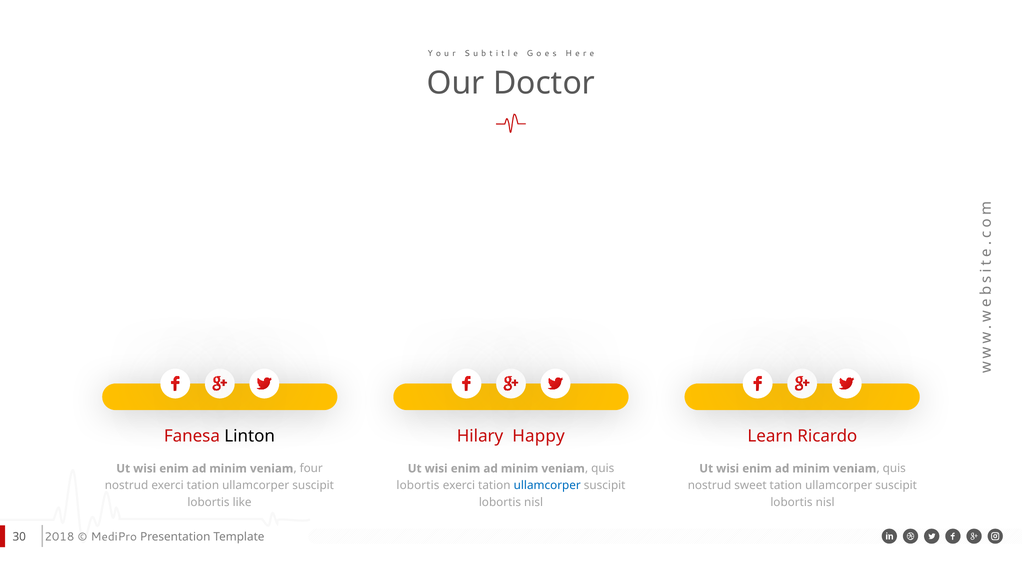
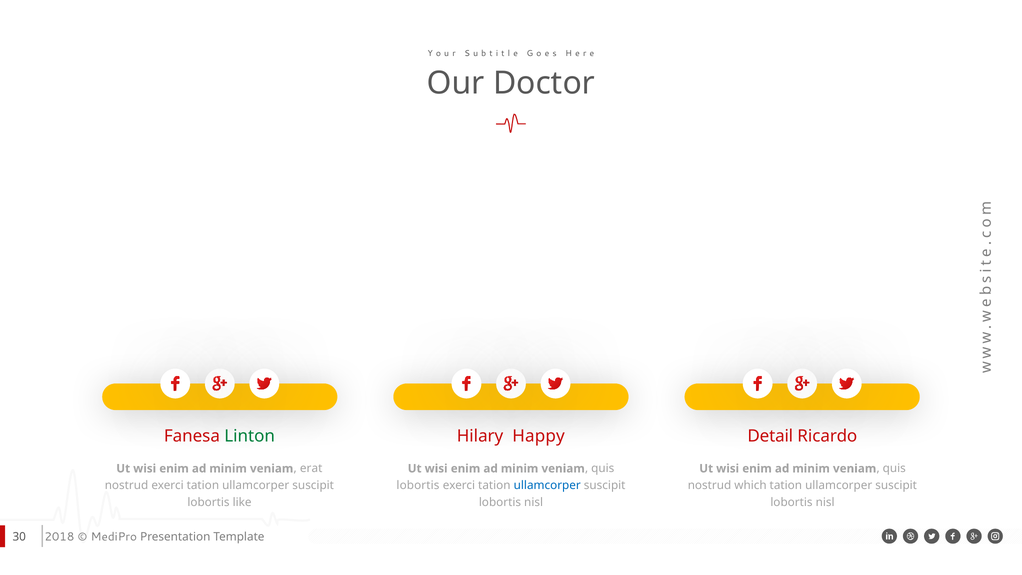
Linton colour: black -> green
Learn: Learn -> Detail
four: four -> erat
sweet: sweet -> which
